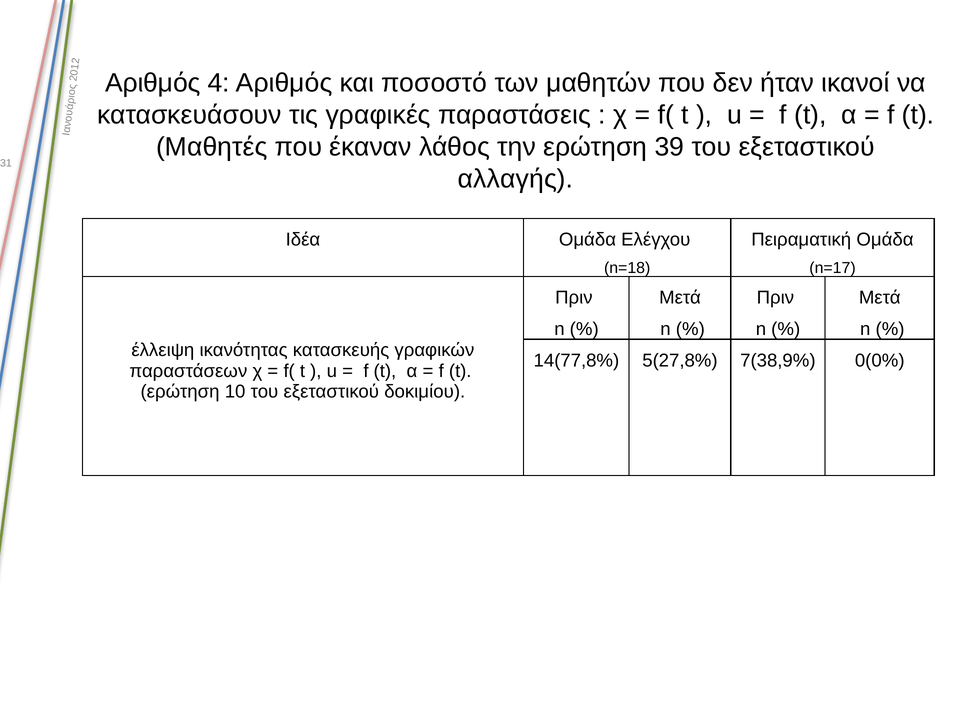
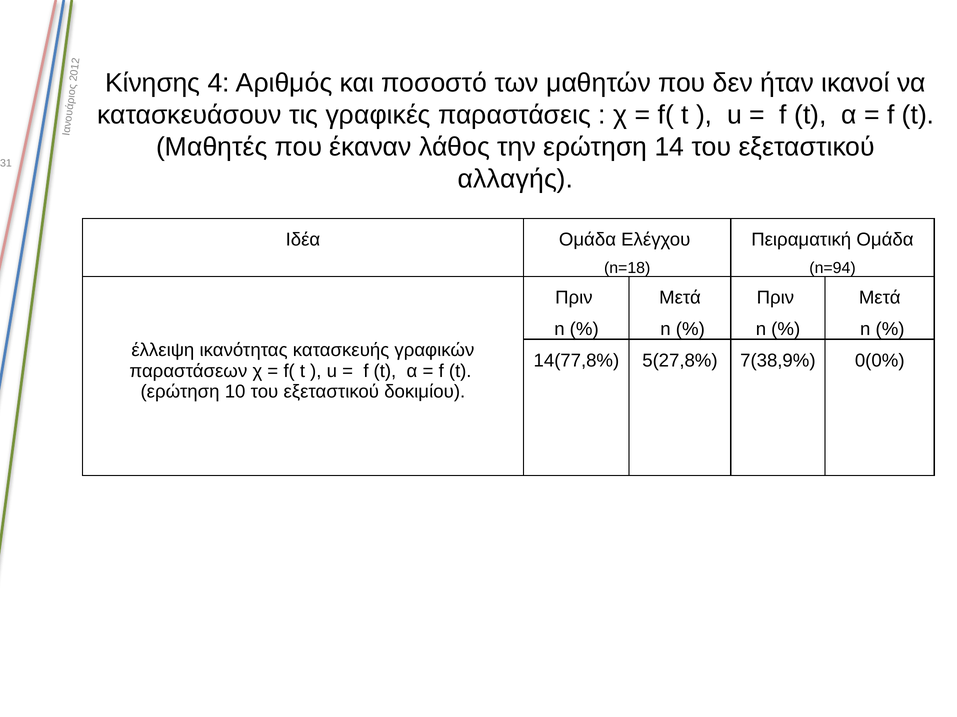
Αριθμός at (153, 83): Αριθμός -> Κίνησης
39: 39 -> 14
n=17: n=17 -> n=94
